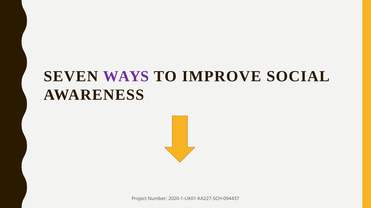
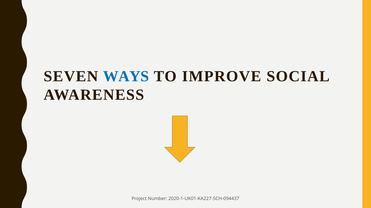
WAYS colour: purple -> blue
